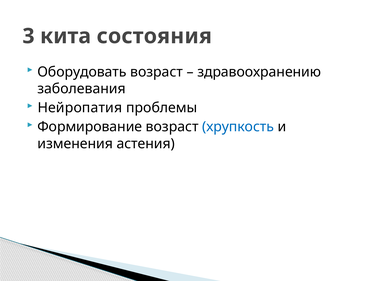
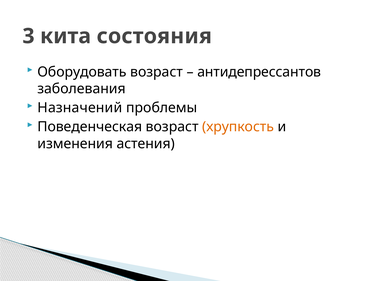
здравоохранению: здравоохранению -> антидепрессантов
Нейропатия: Нейропатия -> Назначений
Формирование: Формирование -> Поведенческая
хрупкость colour: blue -> orange
